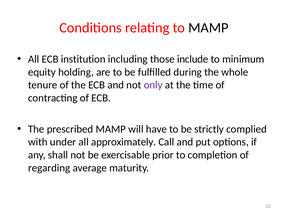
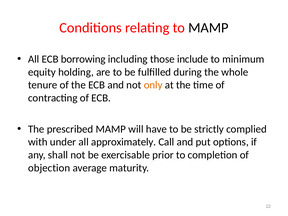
institution: institution -> borrowing
only colour: purple -> orange
regarding: regarding -> objection
